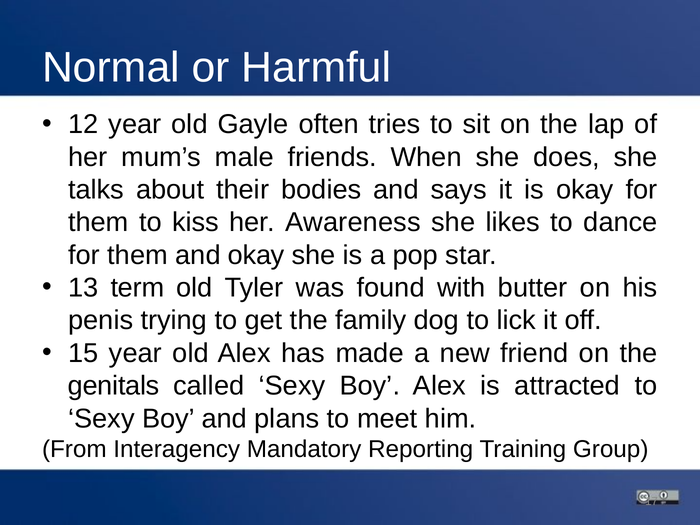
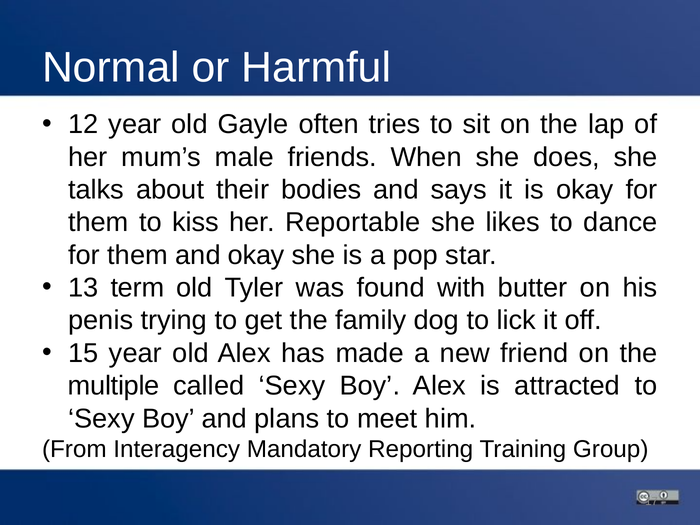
Awareness: Awareness -> Reportable
genitals: genitals -> multiple
